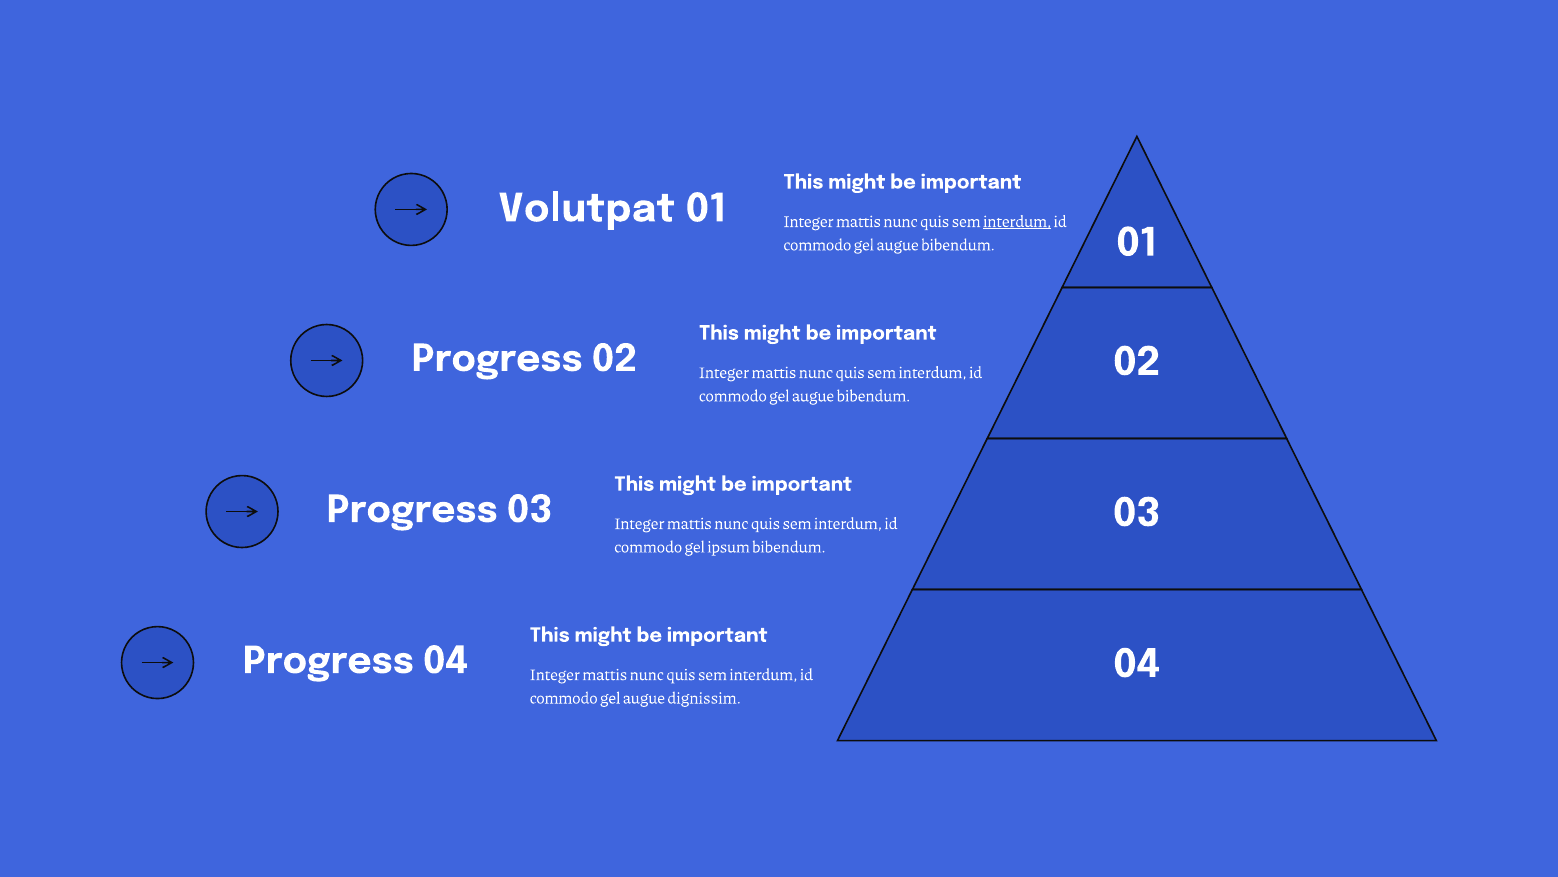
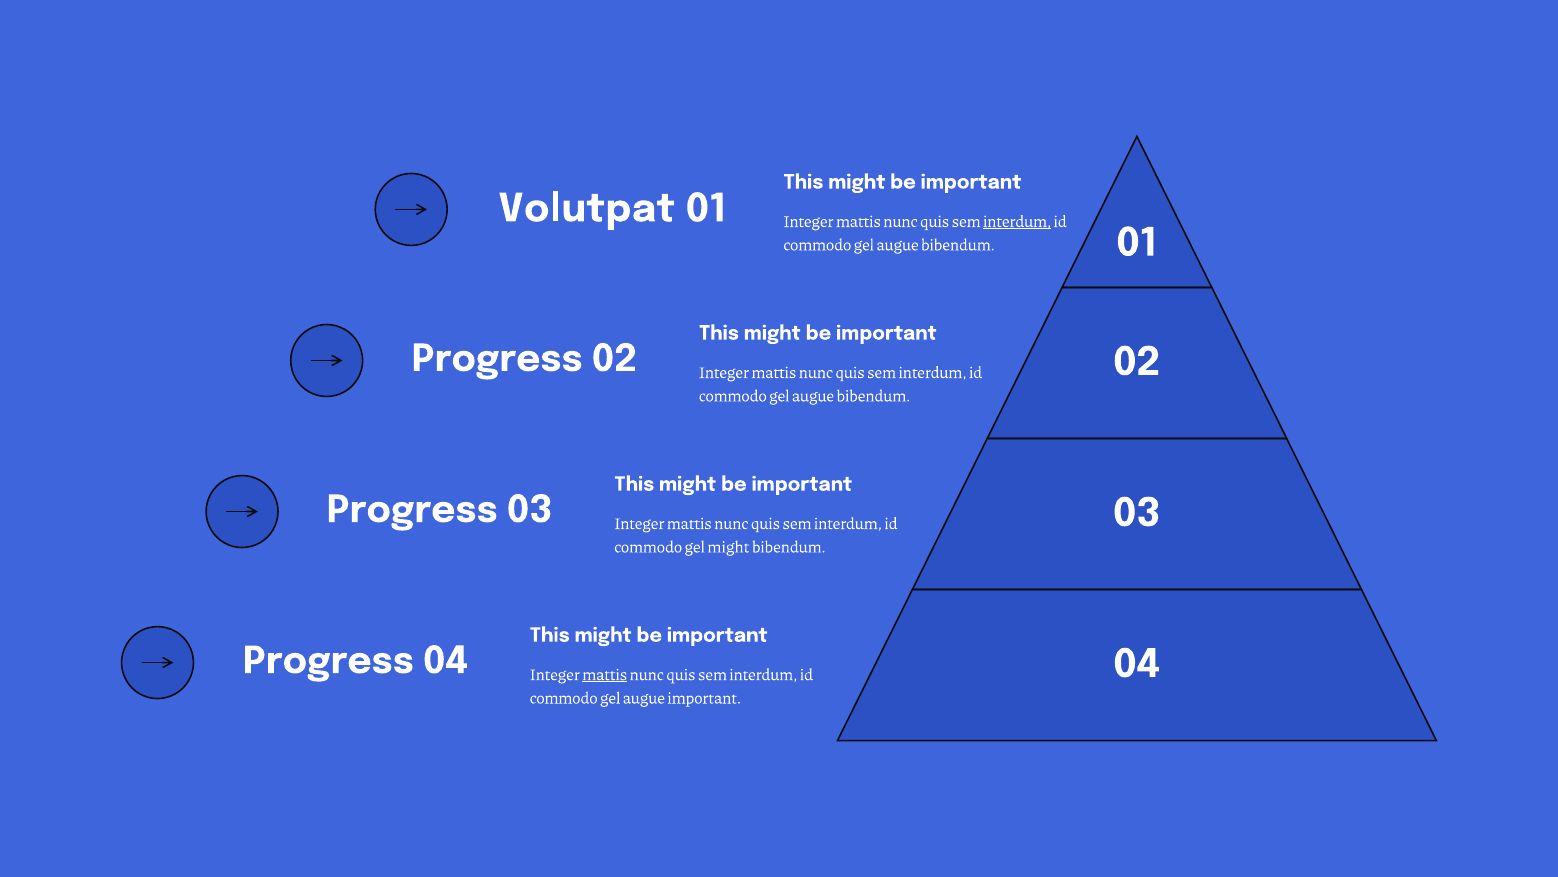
gel ipsum: ipsum -> might
mattis at (605, 674) underline: none -> present
augue dignissim: dignissim -> important
